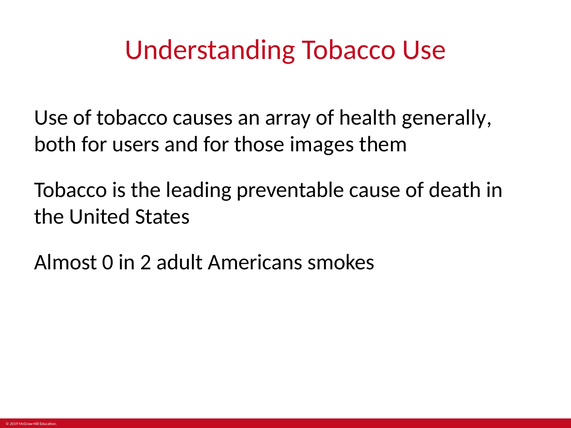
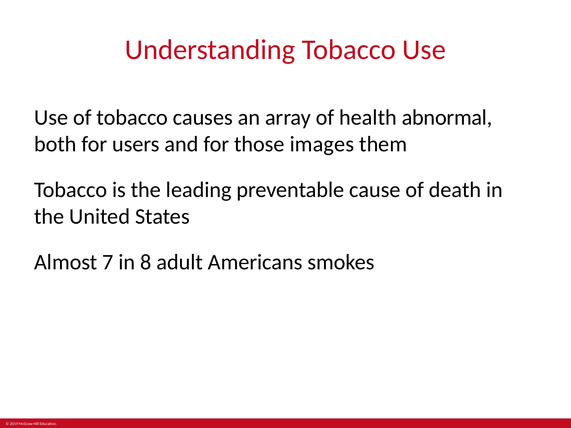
generally: generally -> abnormal
0: 0 -> 7
2: 2 -> 8
